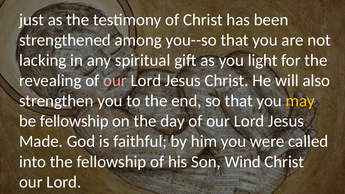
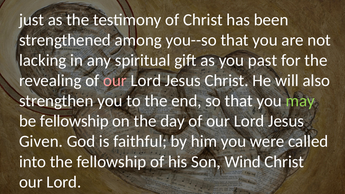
light: light -> past
may colour: yellow -> light green
Made: Made -> Given
